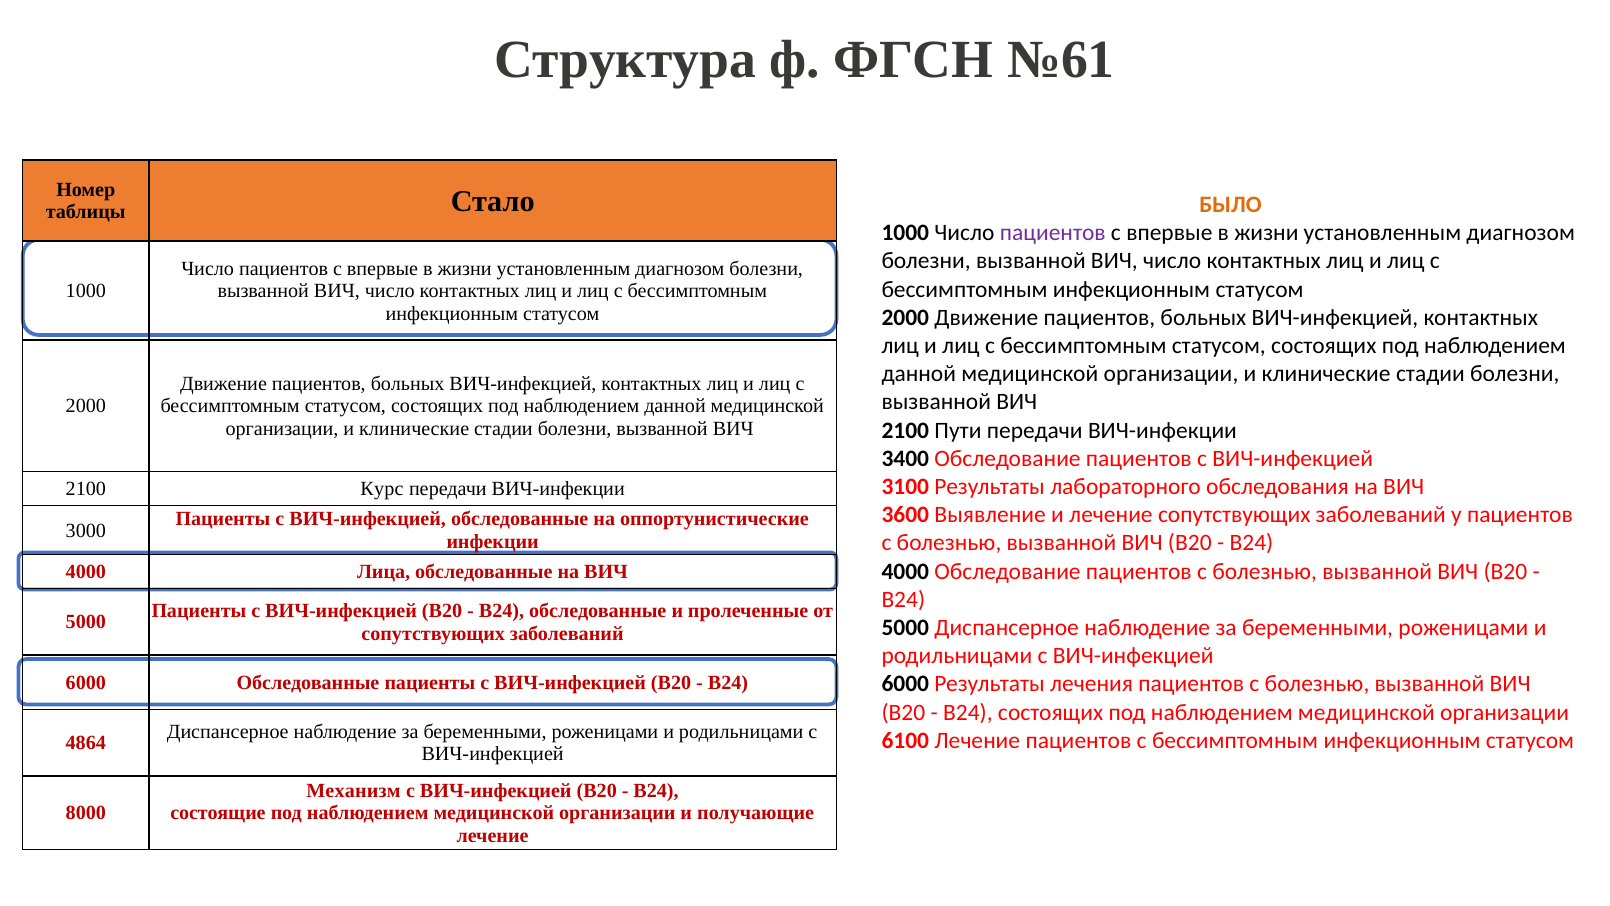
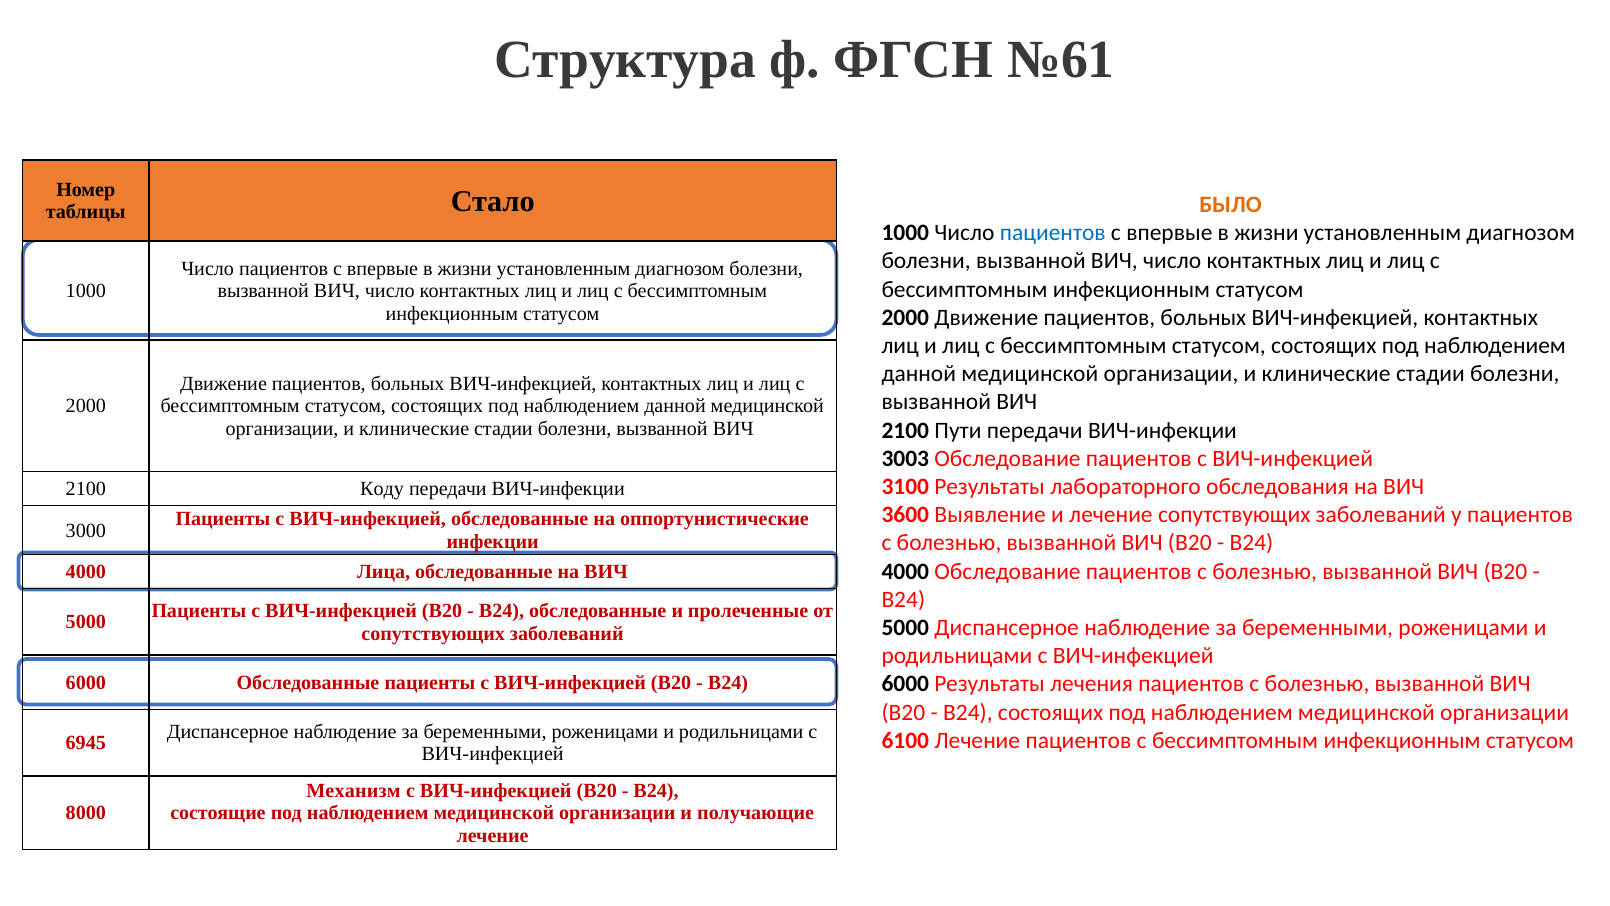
пациентов at (1053, 233) colour: purple -> blue
3400: 3400 -> 3003
Курс: Курс -> Коду
4864: 4864 -> 6945
